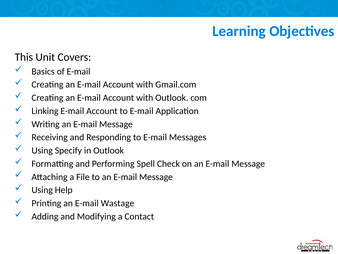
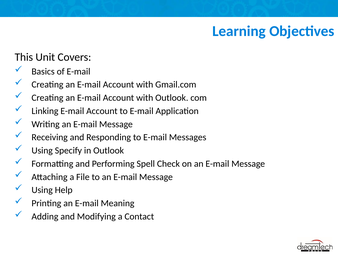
Wastage: Wastage -> Meaning
